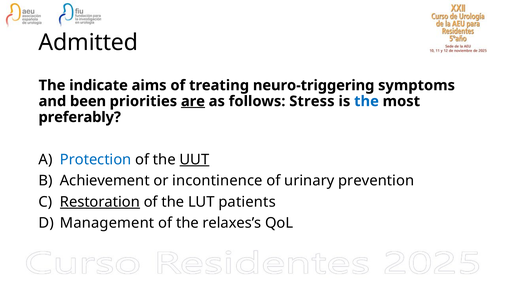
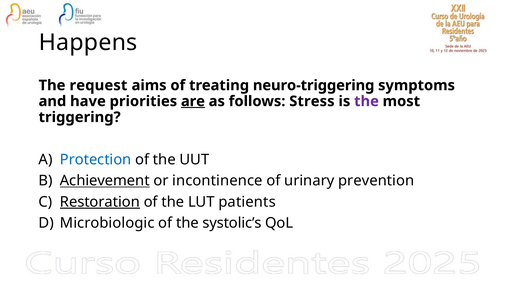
Admitted: Admitted -> Happens
indicate: indicate -> request
been: been -> have
the at (367, 101) colour: blue -> purple
preferably: preferably -> triggering
UUT underline: present -> none
Achievement underline: none -> present
Management: Management -> Microbiologic
relaxes’s: relaxes’s -> systolic’s
